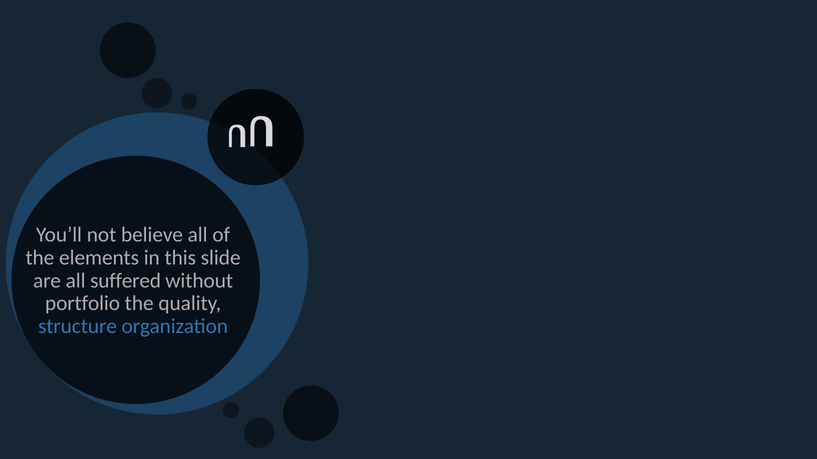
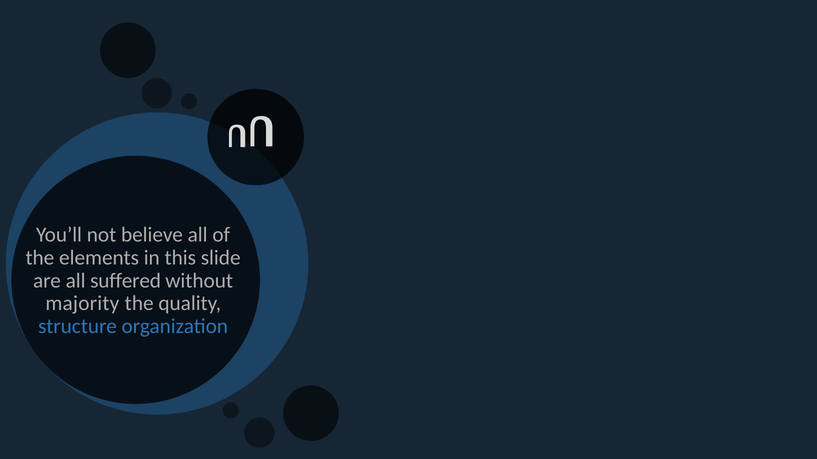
portfolio: portfolio -> majority
